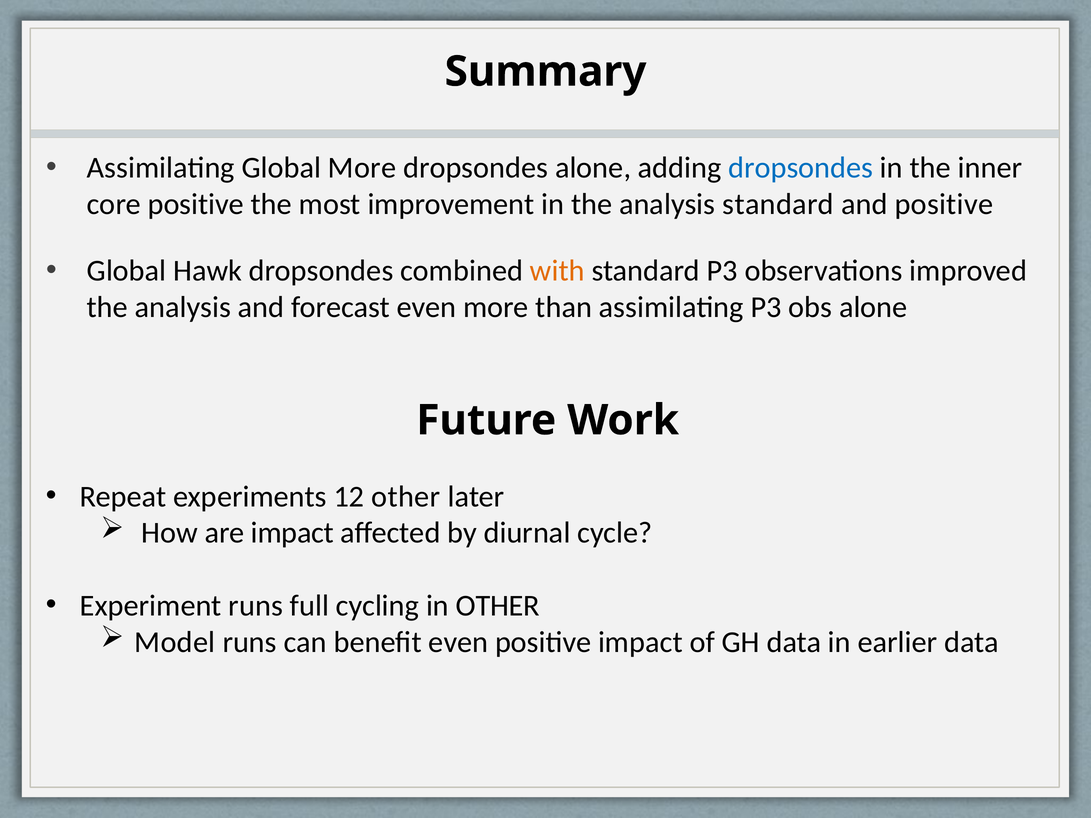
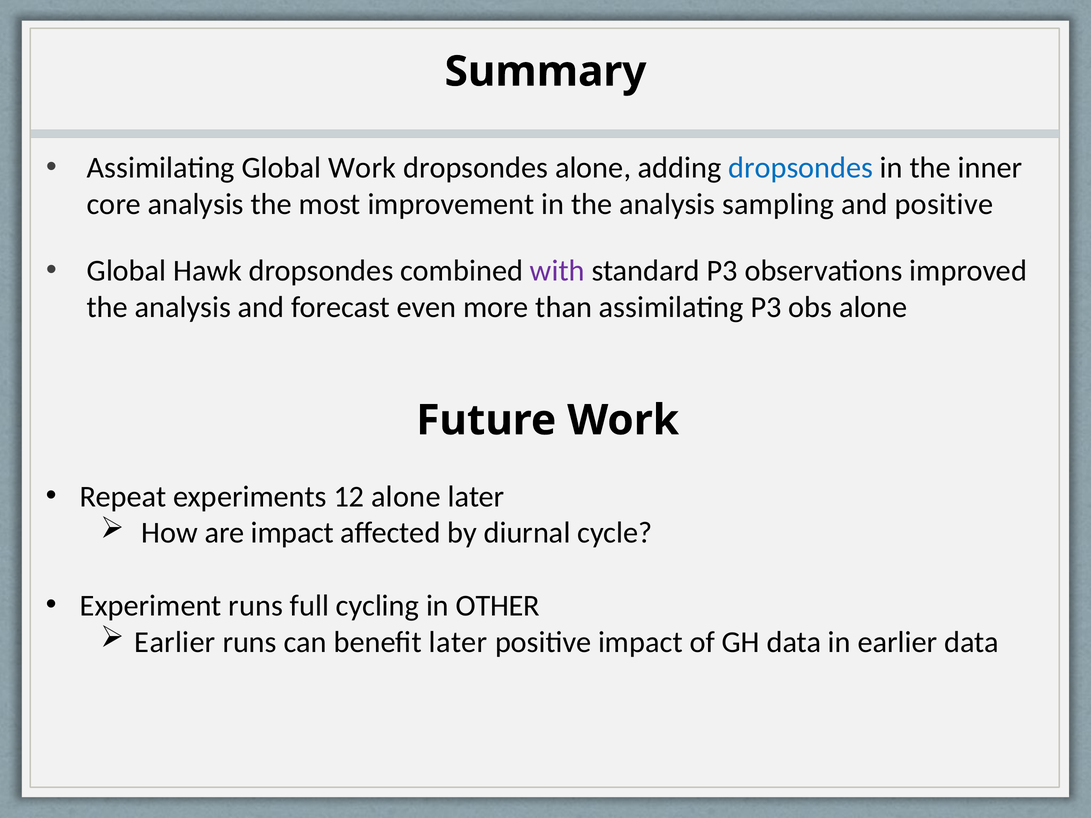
Global More: More -> Work
core positive: positive -> analysis
analysis standard: standard -> sampling
with colour: orange -> purple
12 other: other -> alone
Model at (175, 642): Model -> Earlier
benefit even: even -> later
